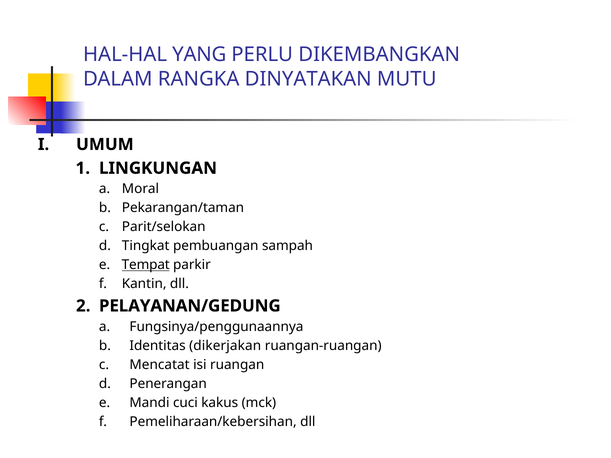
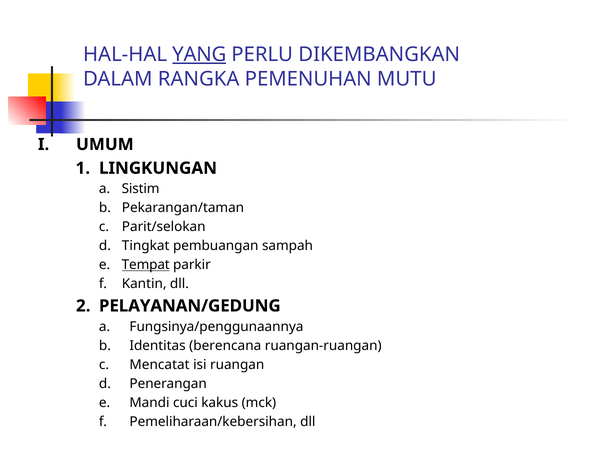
YANG underline: none -> present
DINYATAKAN: DINYATAKAN -> PEMENUHAN
Moral: Moral -> Sistim
dikerjakan: dikerjakan -> berencana
